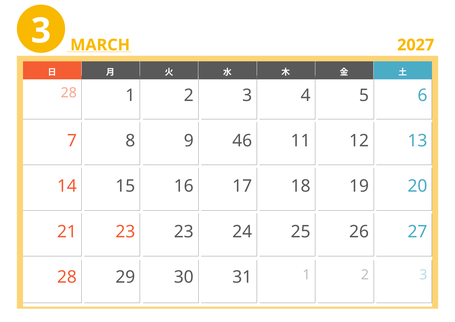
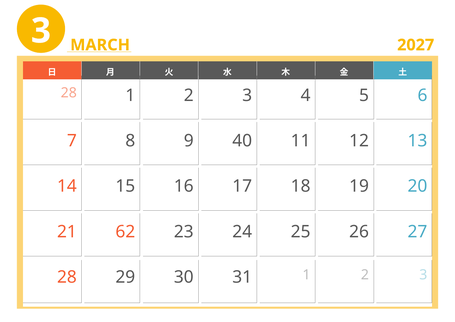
46: 46 -> 40
21 23: 23 -> 62
